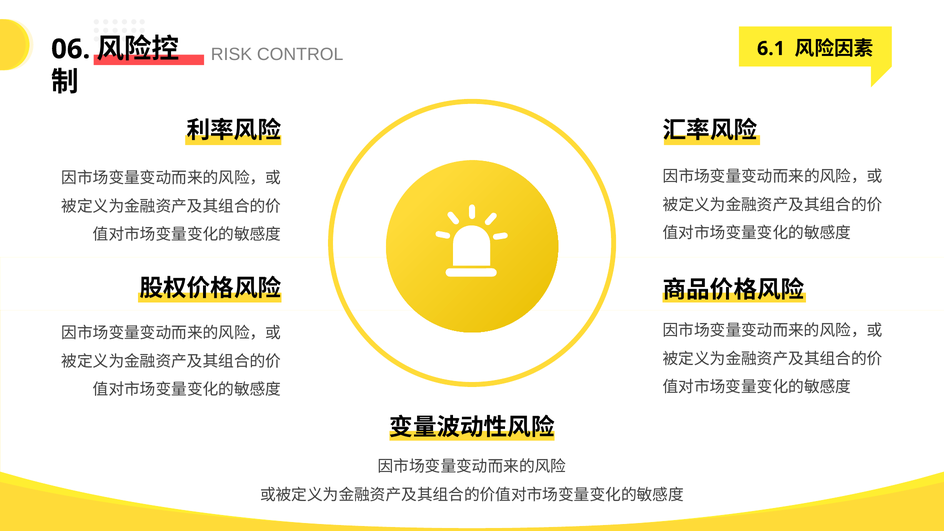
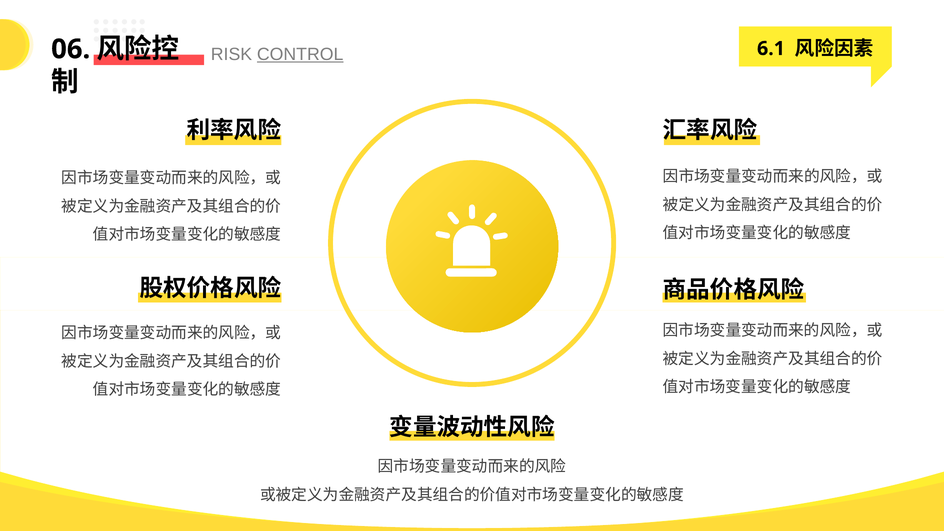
CONTROL underline: none -> present
